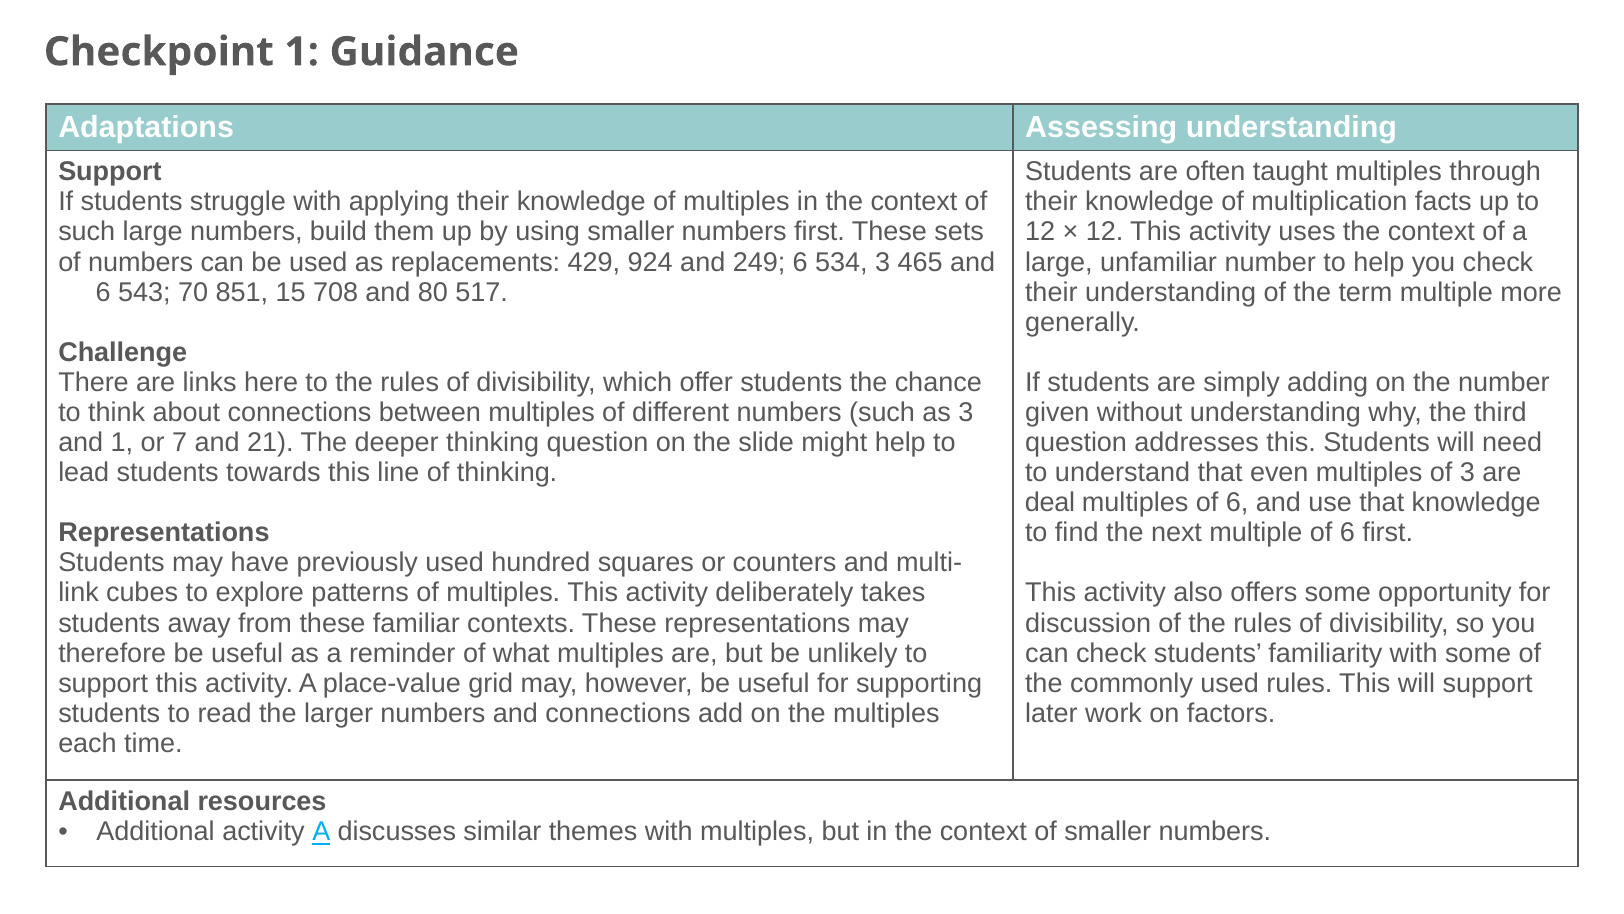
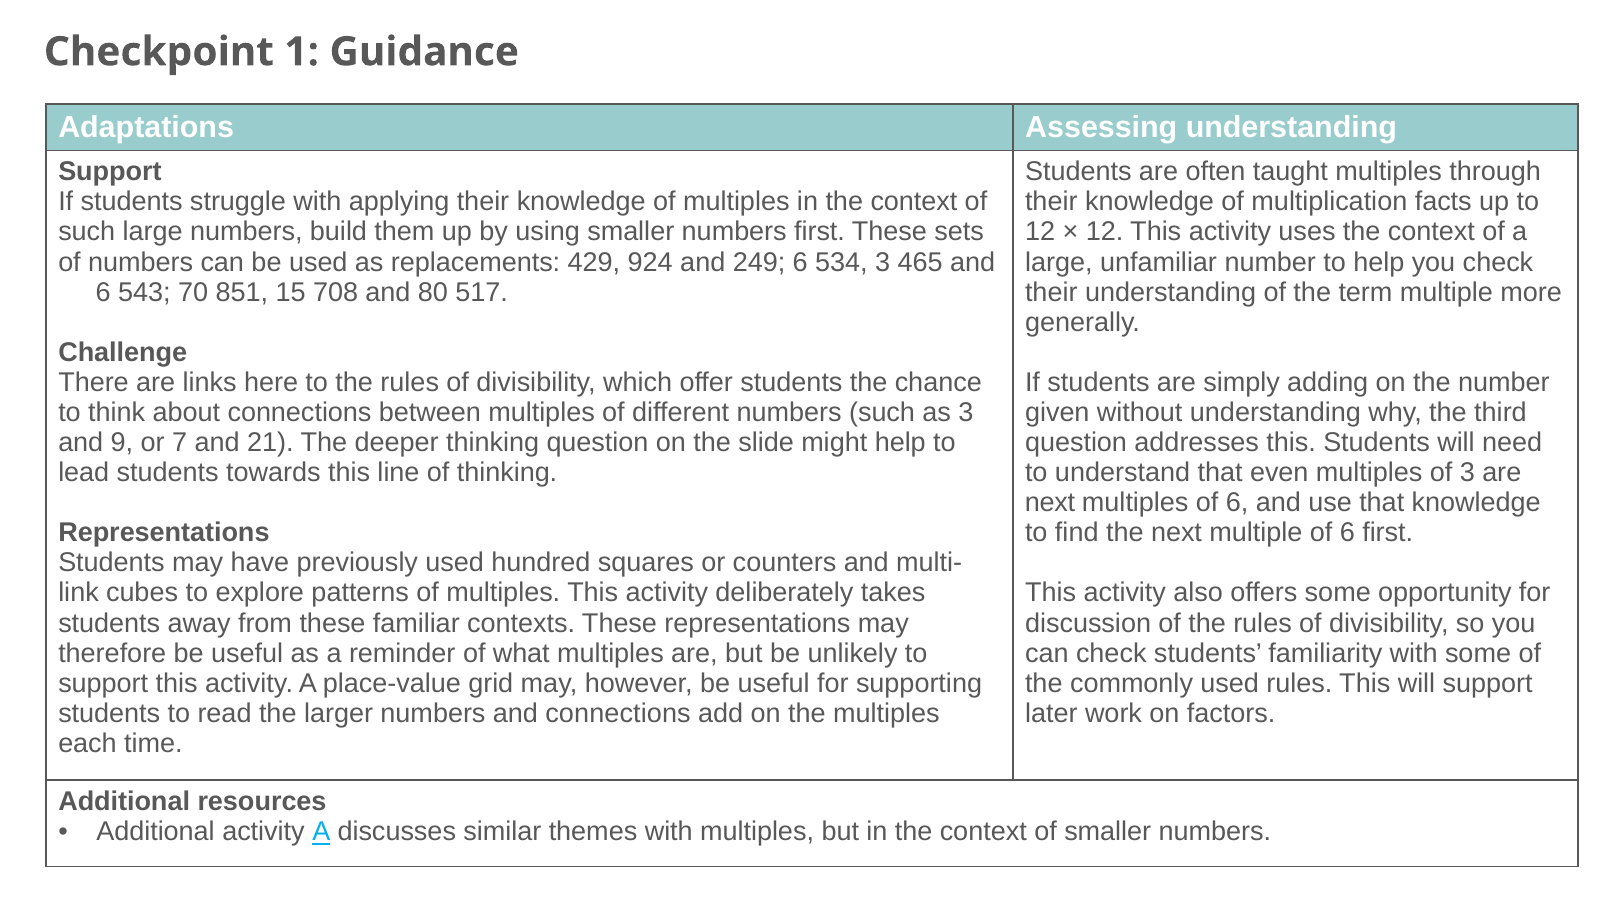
and 1: 1 -> 9
deal at (1050, 502): deal -> next
